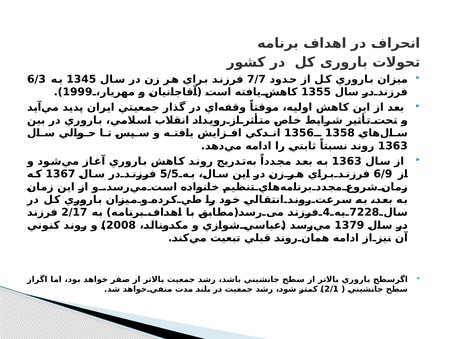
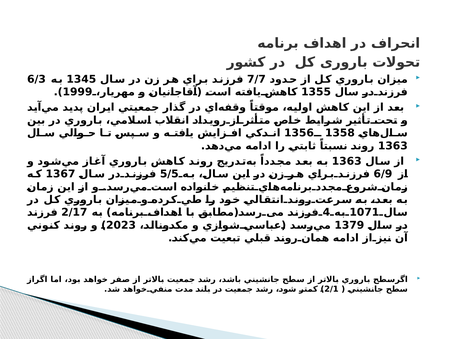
7228: 7228 -> 1071
2008: 2008 -> 2023
